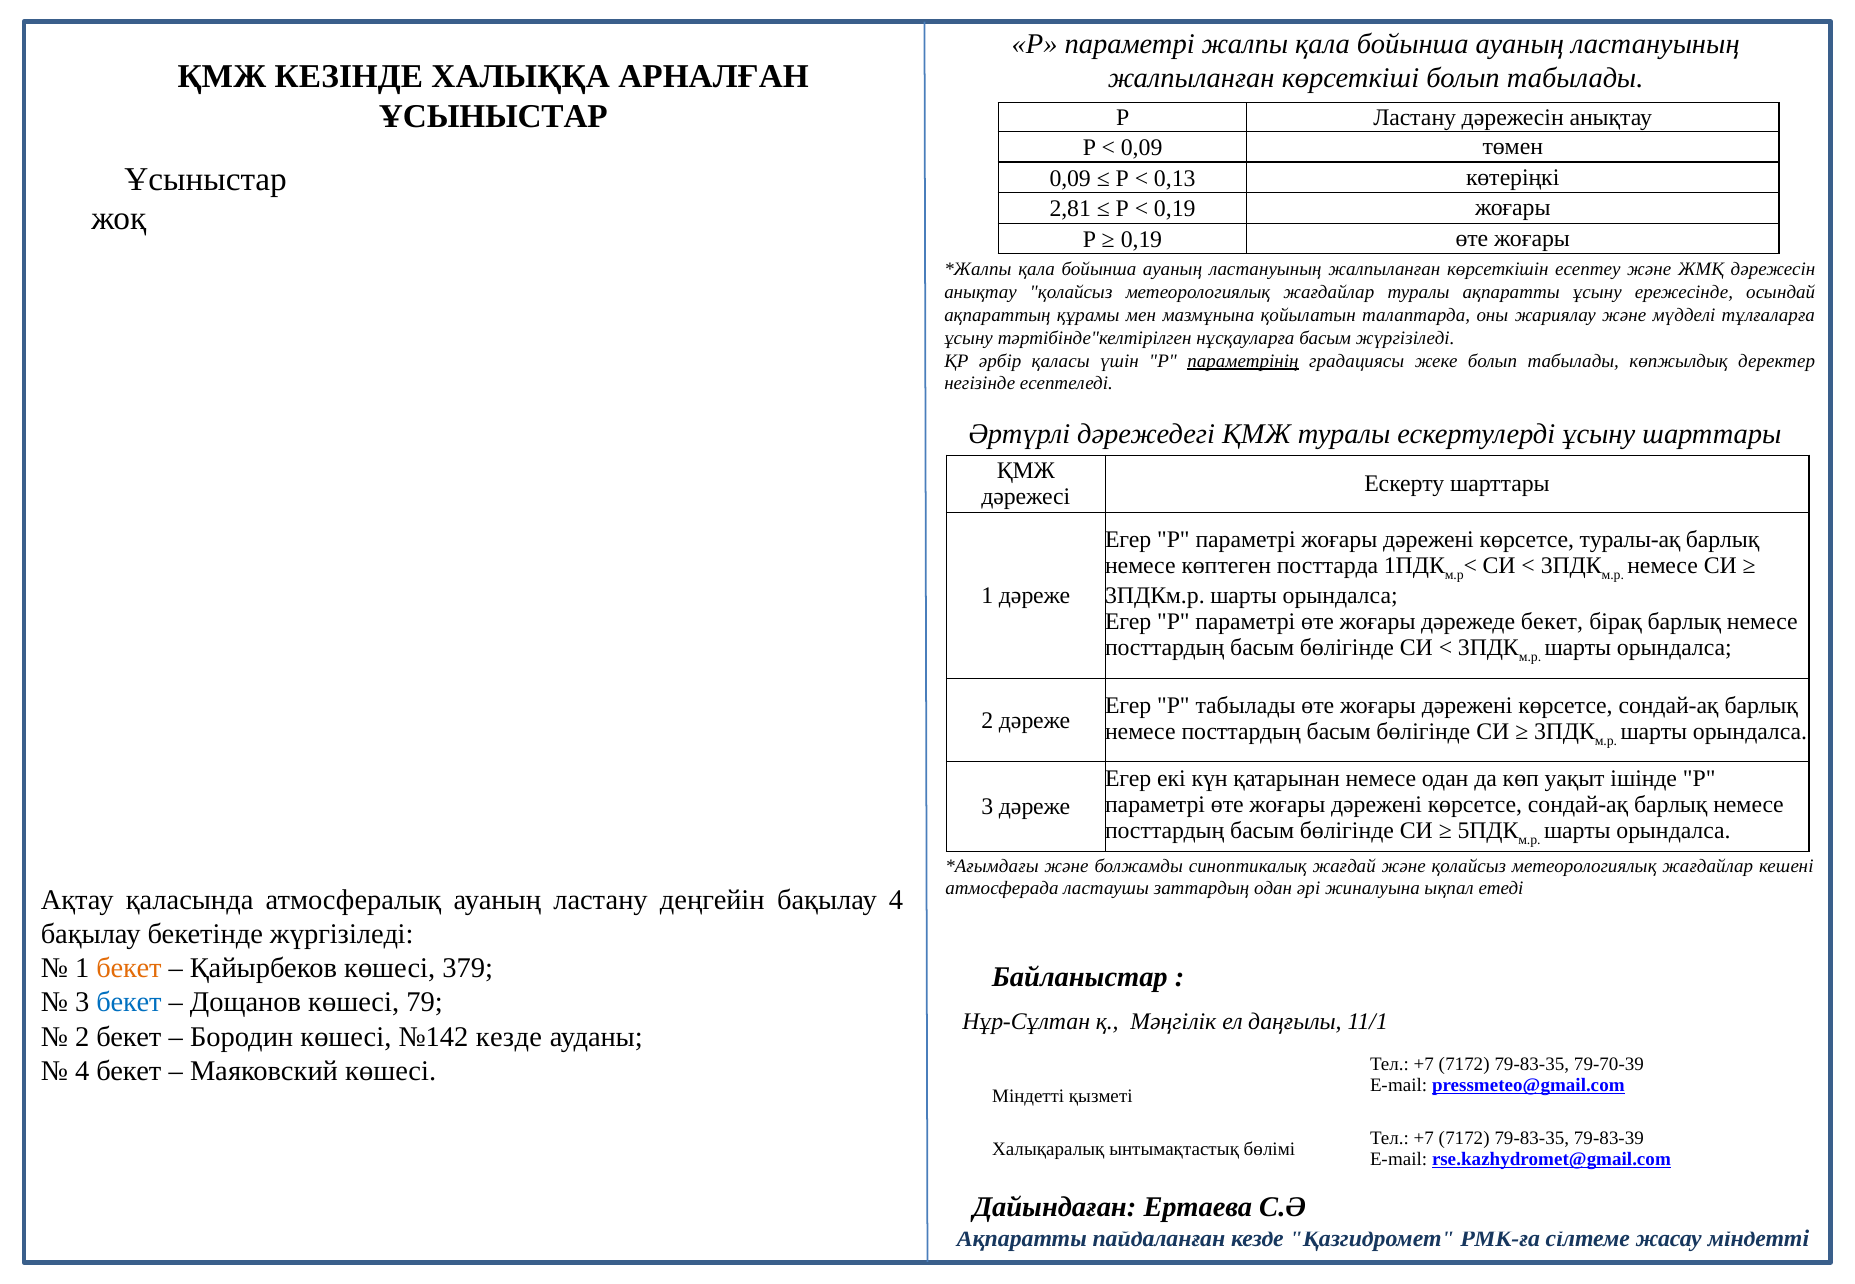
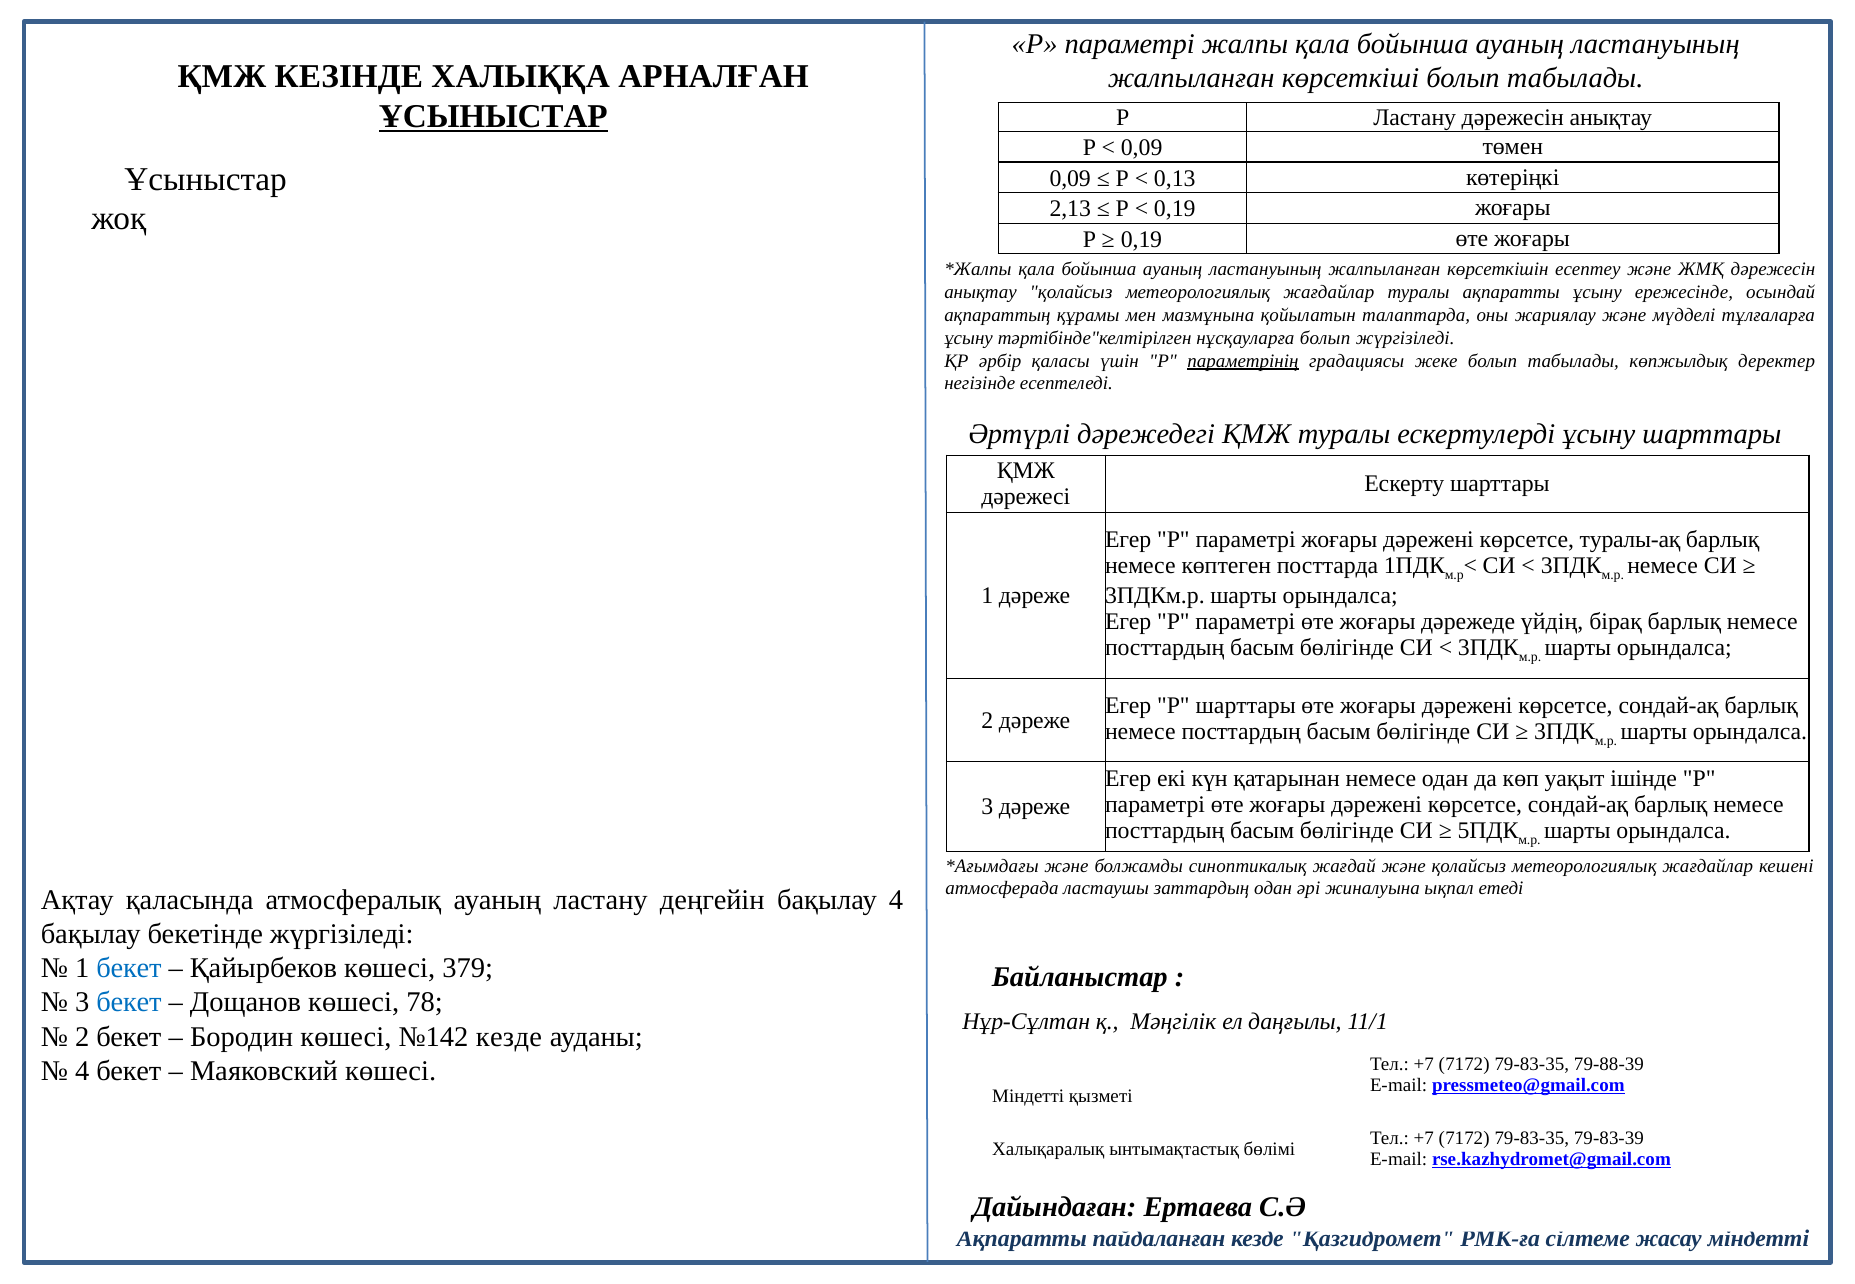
ҰСЫНЫСТАР at (493, 117) underline: none -> present
2,81: 2,81 -> 2,13
нұсқауларға басым: басым -> болып
дәрежеде бекет: бекет -> үйдің
Р табылады: табылады -> шарттары
бекет at (129, 968) colour: orange -> blue
79: 79 -> 78
79-70-39: 79-70-39 -> 79-88-39
